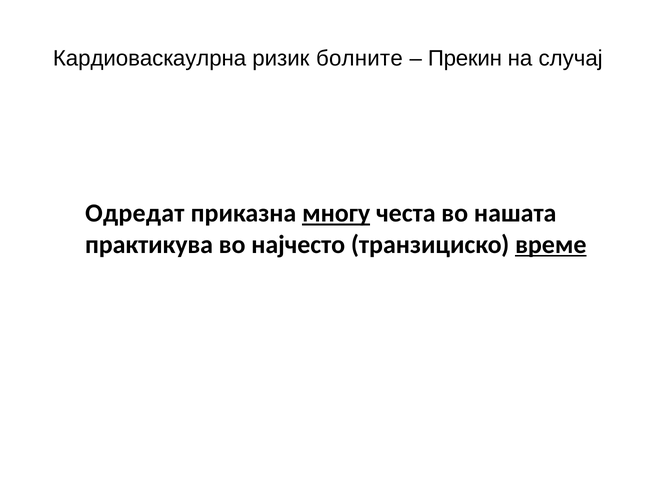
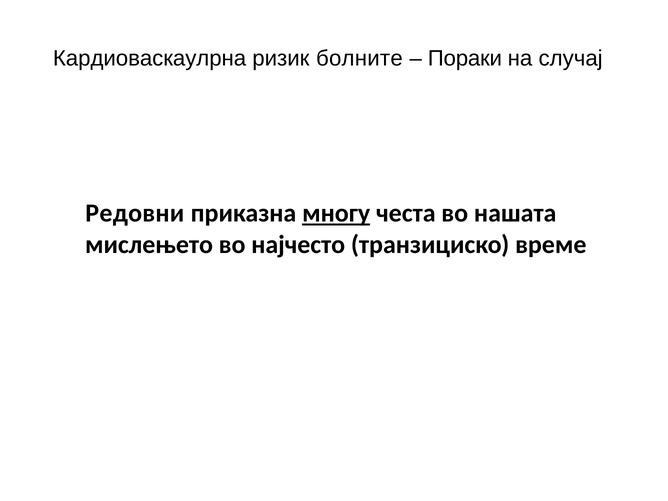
Прекин: Прекин -> Пораки
Одредат: Одредат -> Редовни
практикува: практикува -> мислењето
време underline: present -> none
